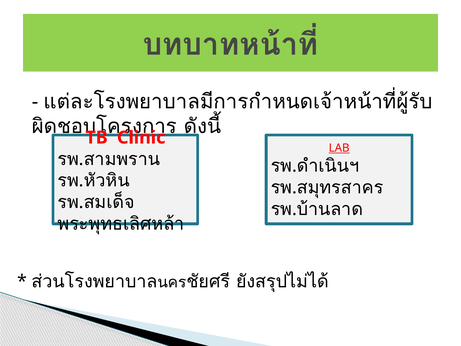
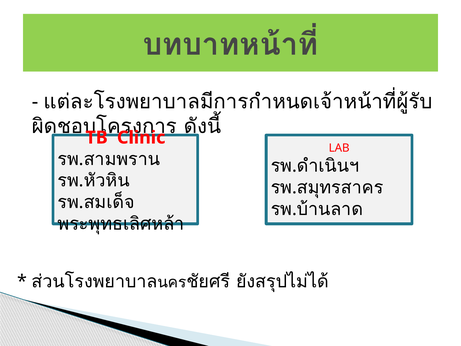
LAB underline: present -> none
